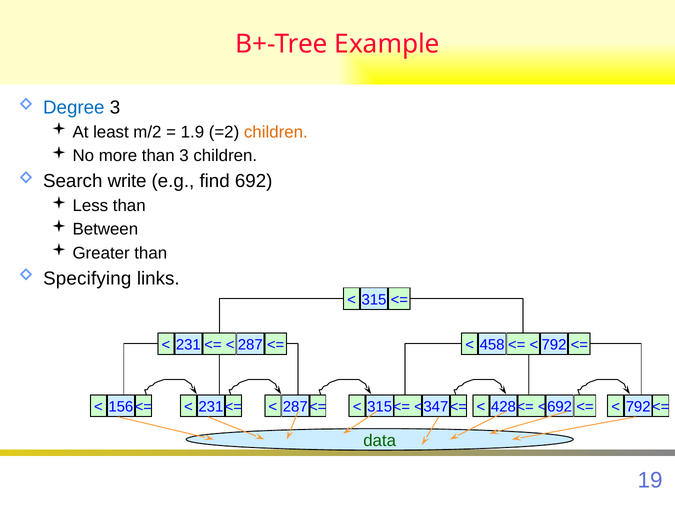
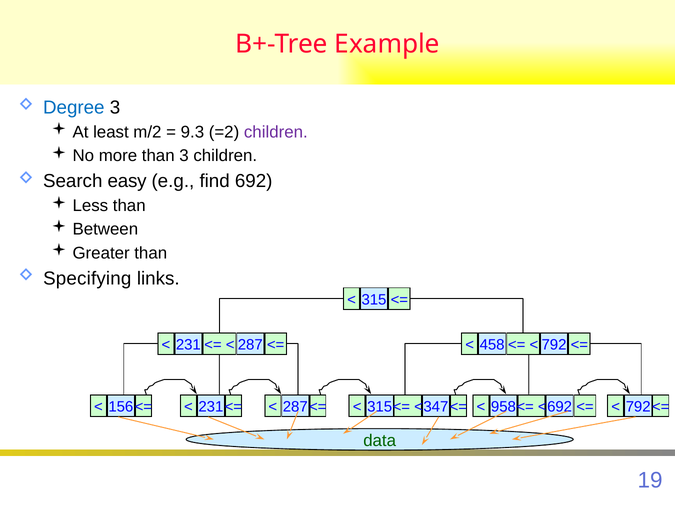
1.9: 1.9 -> 9.3
children at (276, 132) colour: orange -> purple
write: write -> easy
428: 428 -> 958
